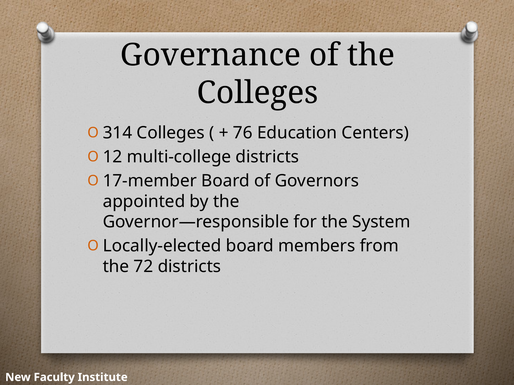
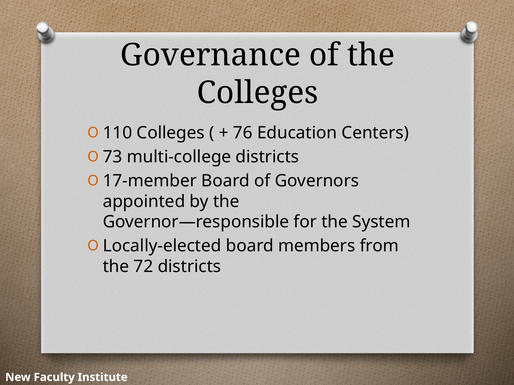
314: 314 -> 110
12: 12 -> 73
